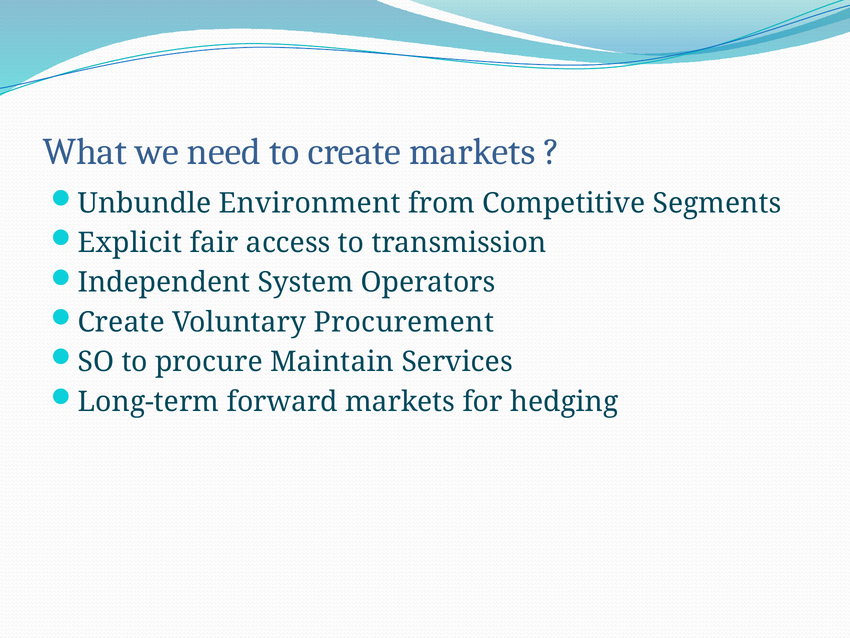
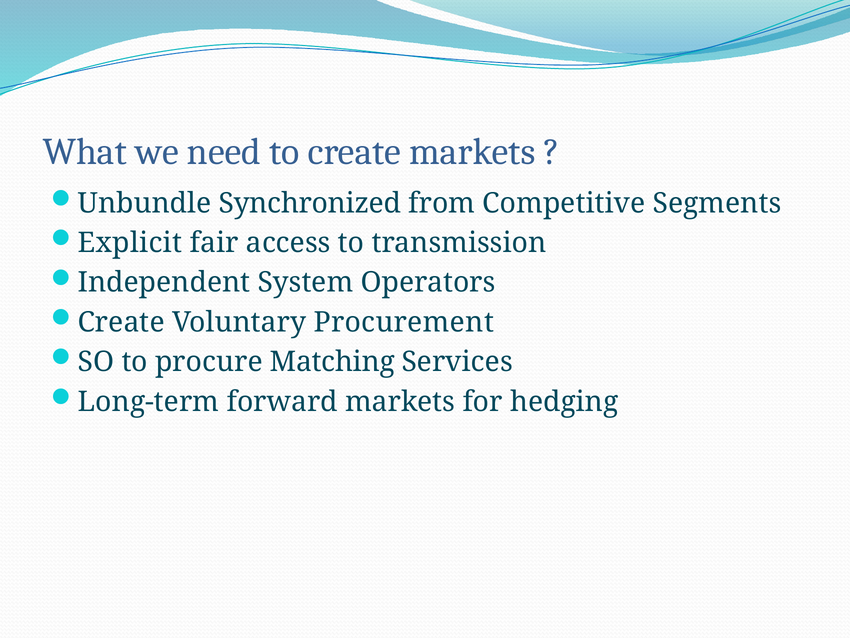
Environment: Environment -> Synchronized
Maintain: Maintain -> Matching
